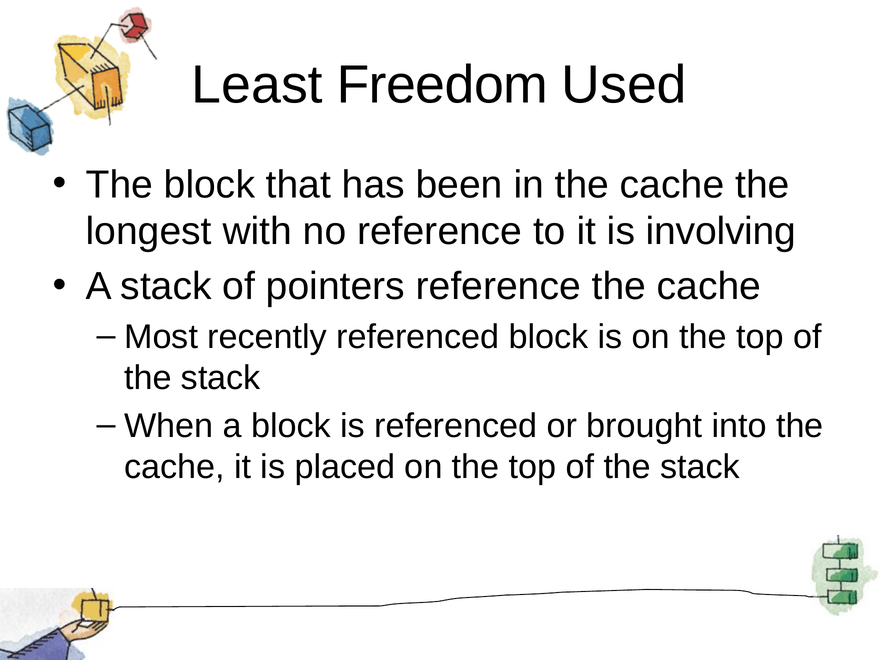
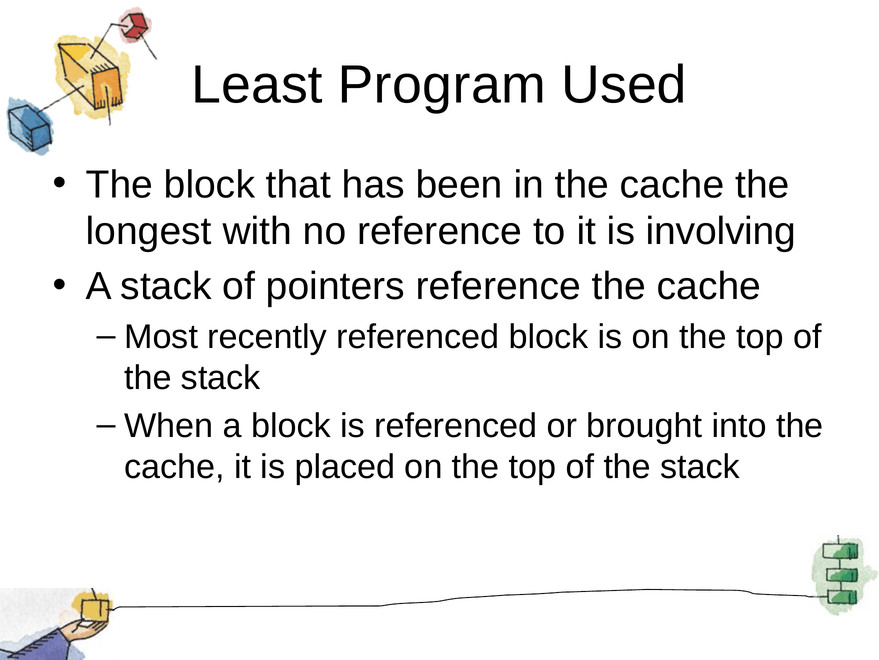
Freedom: Freedom -> Program
